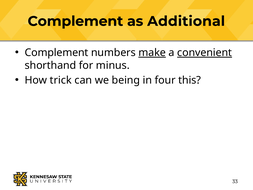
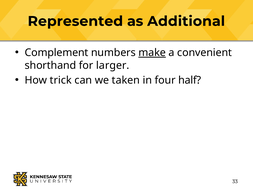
Complement at (75, 21): Complement -> Represented
convenient underline: present -> none
minus: minus -> larger
being: being -> taken
this: this -> half
